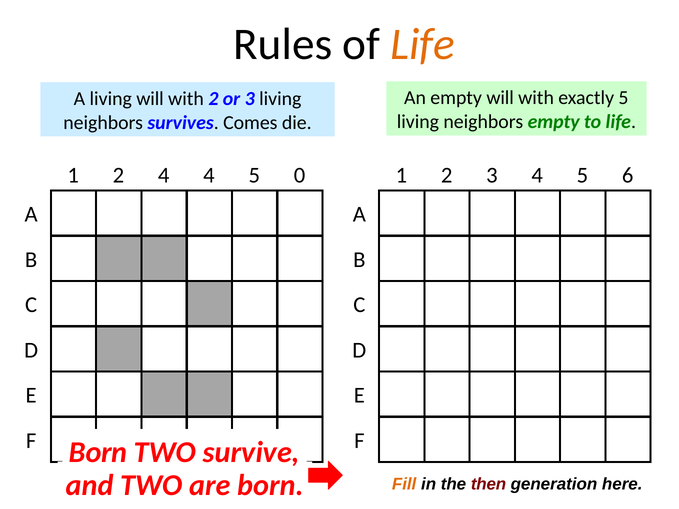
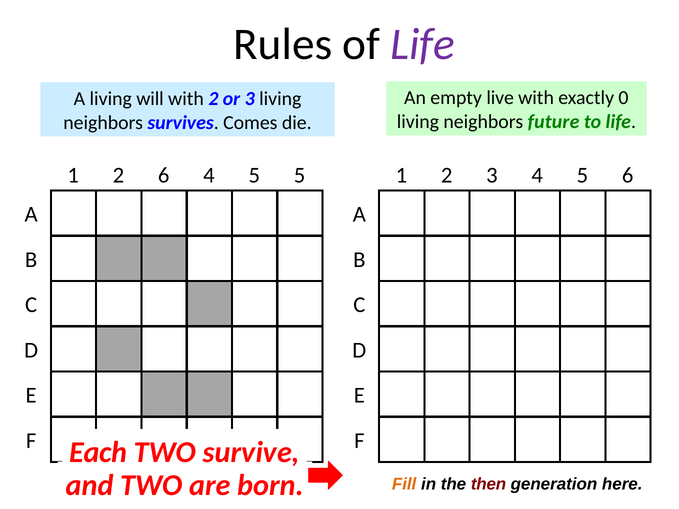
Life at (423, 44) colour: orange -> purple
empty will: will -> live
exactly 5: 5 -> 0
neighbors empty: empty -> future
2 4: 4 -> 6
5 0: 0 -> 5
Born at (98, 453): Born -> Each
